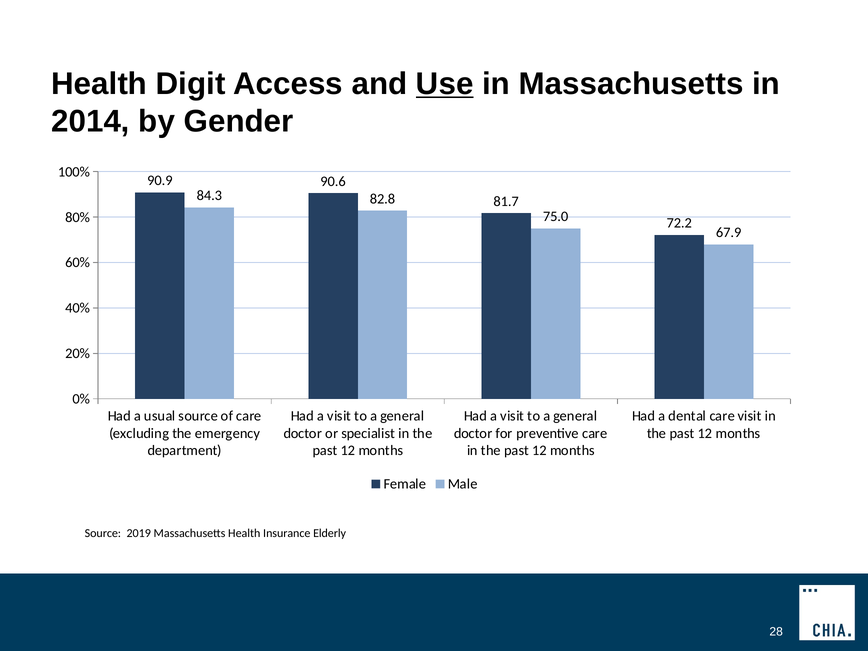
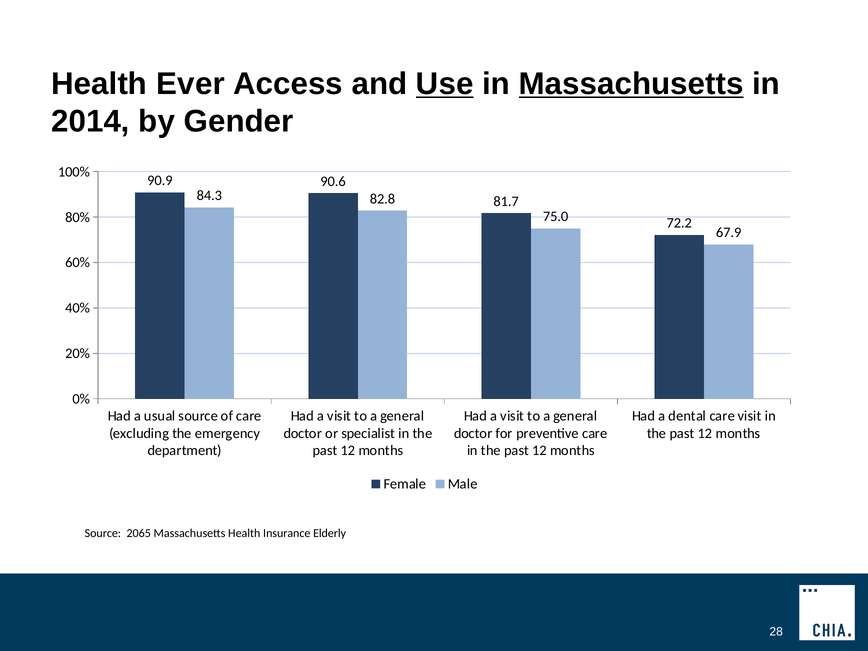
Digit: Digit -> Ever
Massachusetts at (631, 84) underline: none -> present
2019: 2019 -> 2065
